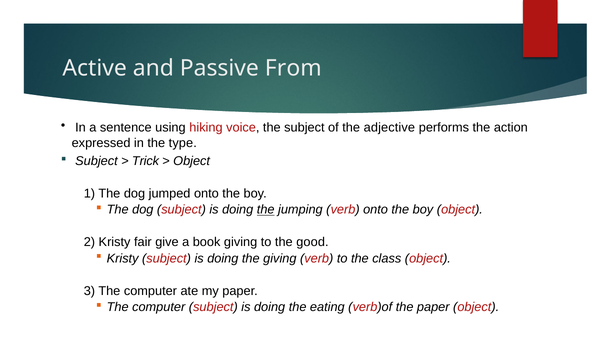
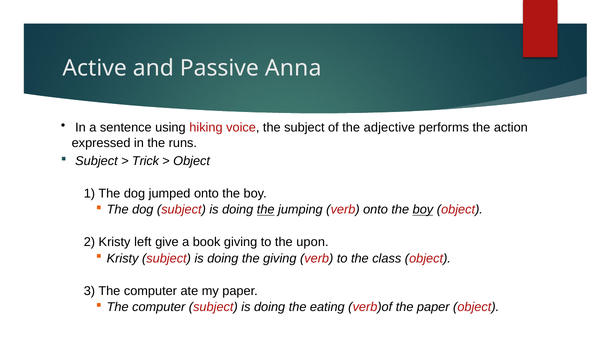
From: From -> Anna
type: type -> runs
boy at (423, 210) underline: none -> present
fair: fair -> left
good: good -> upon
